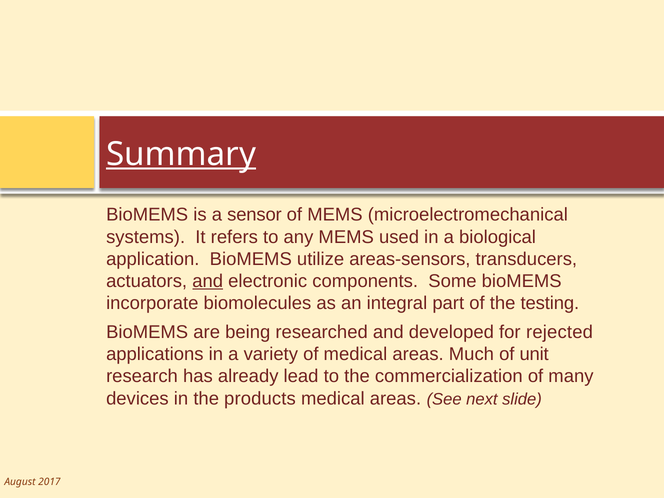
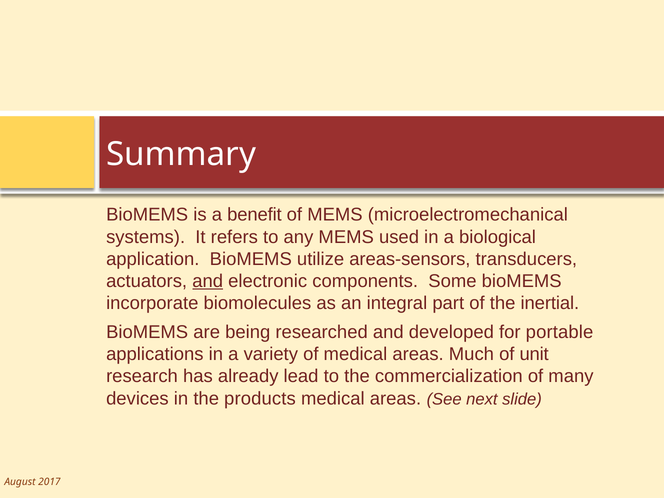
Summary underline: present -> none
sensor: sensor -> benefit
testing: testing -> inertial
rejected: rejected -> portable
